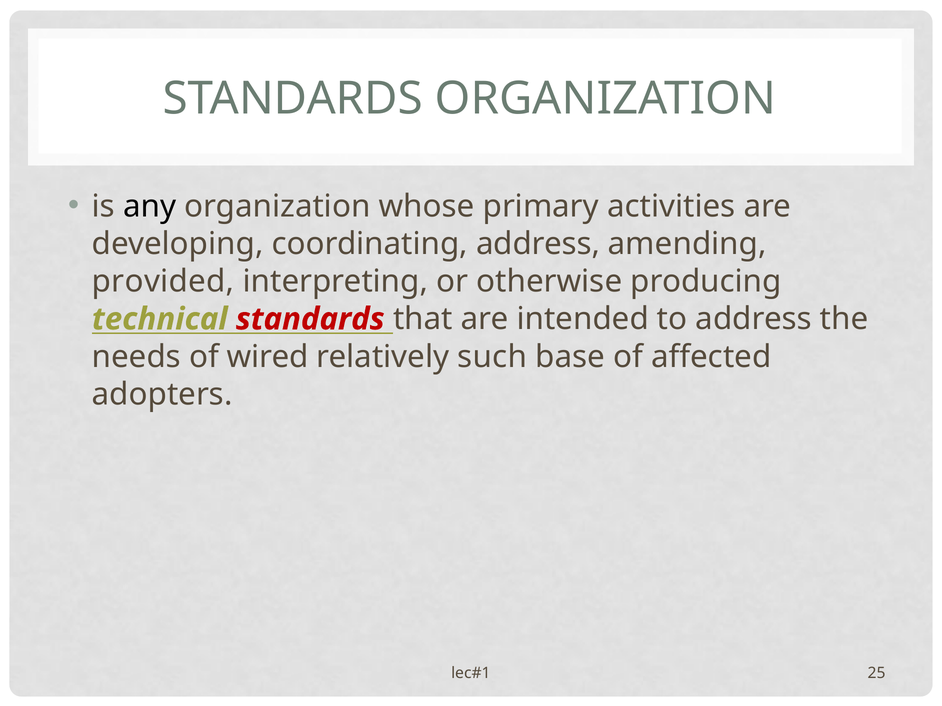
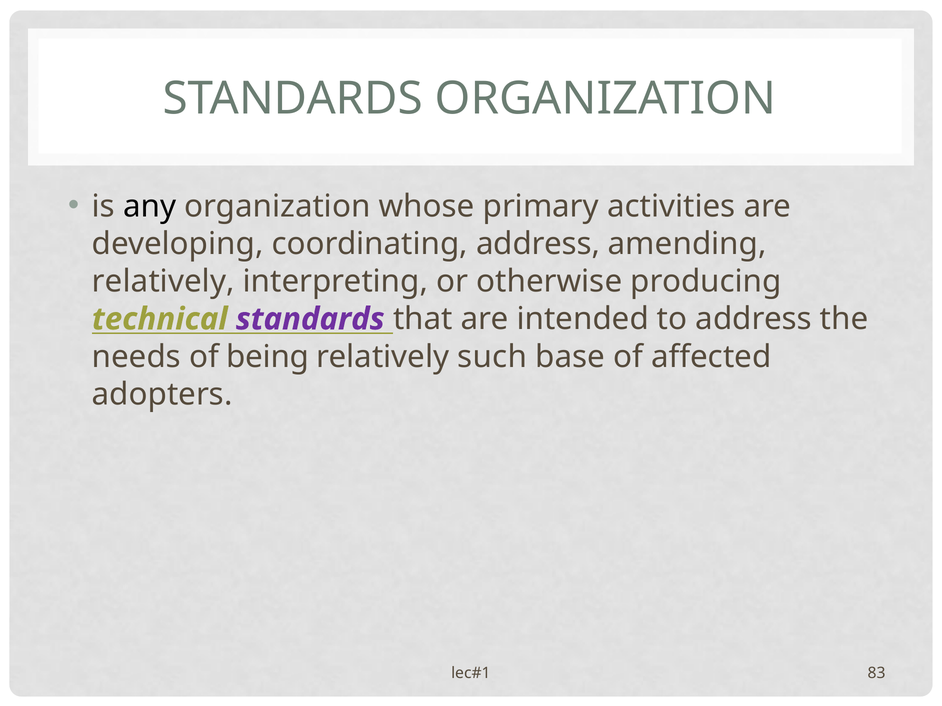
provided at (163, 282): provided -> relatively
standards at (310, 319) colour: red -> purple
wired: wired -> being
25: 25 -> 83
